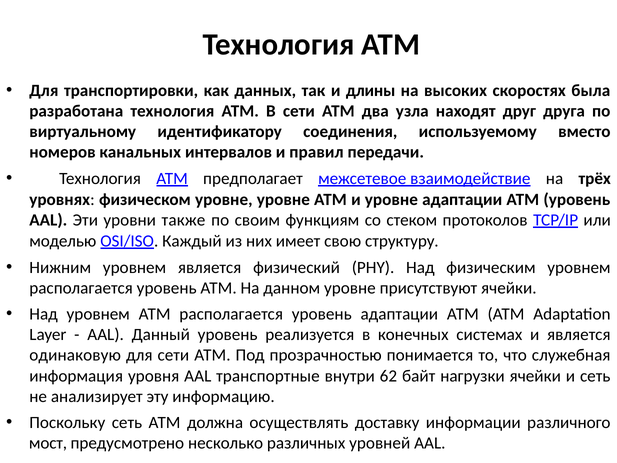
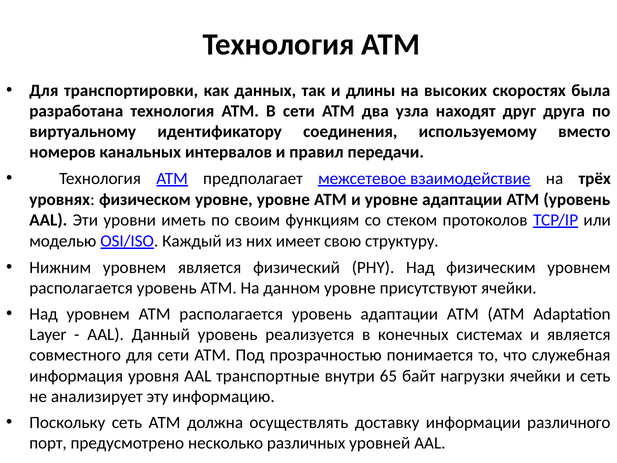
также: также -> иметь
одинаковую: одинаковую -> совместного
62: 62 -> 65
мост: мост -> порт
